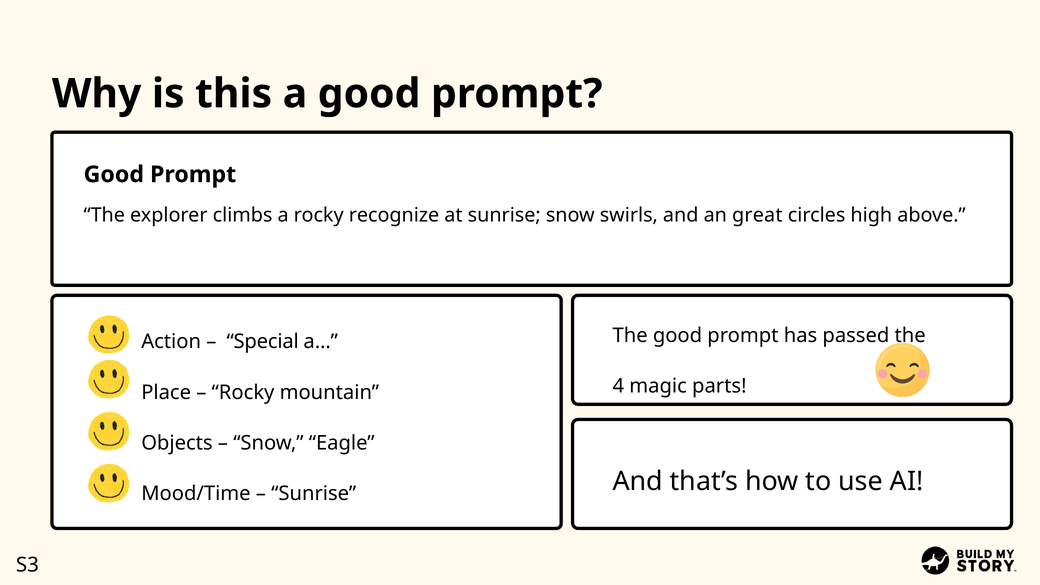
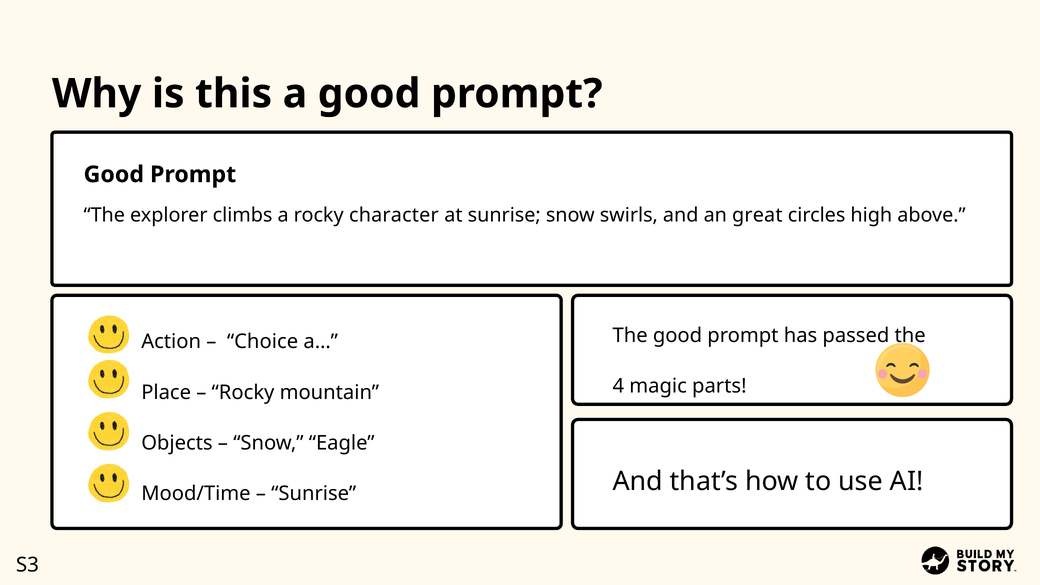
recognize: recognize -> character
Special: Special -> Choice
